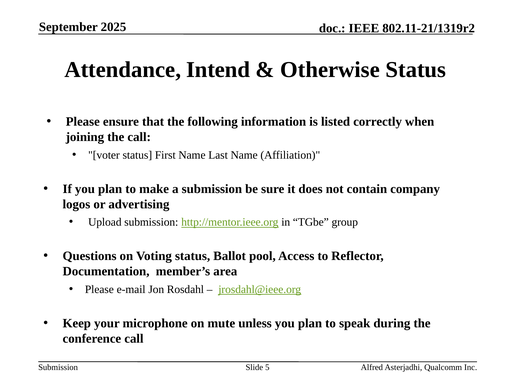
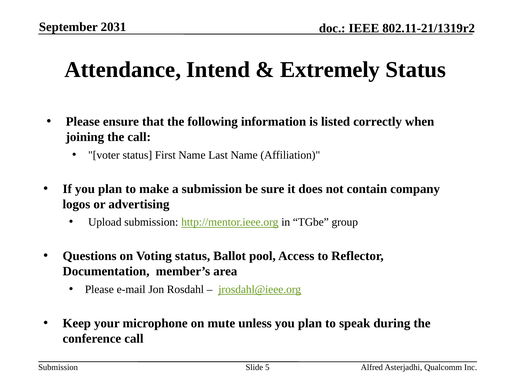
2025: 2025 -> 2031
Otherwise: Otherwise -> Extremely
